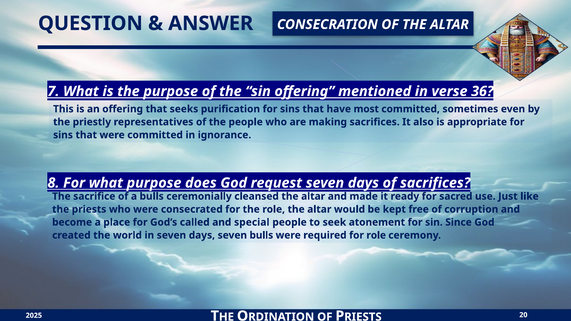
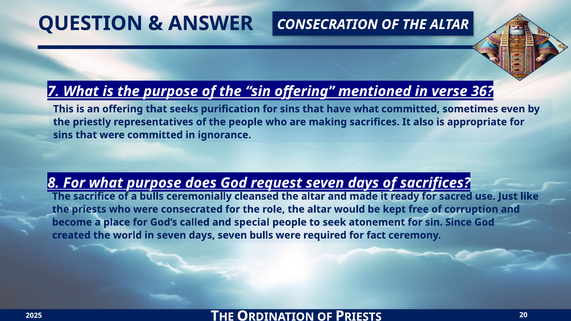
have most: most -> what
for role: role -> fact
